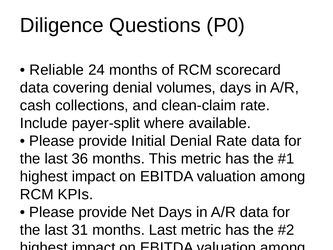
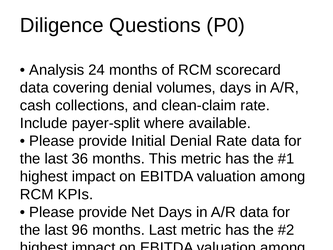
Reliable: Reliable -> Analysis
31: 31 -> 96
